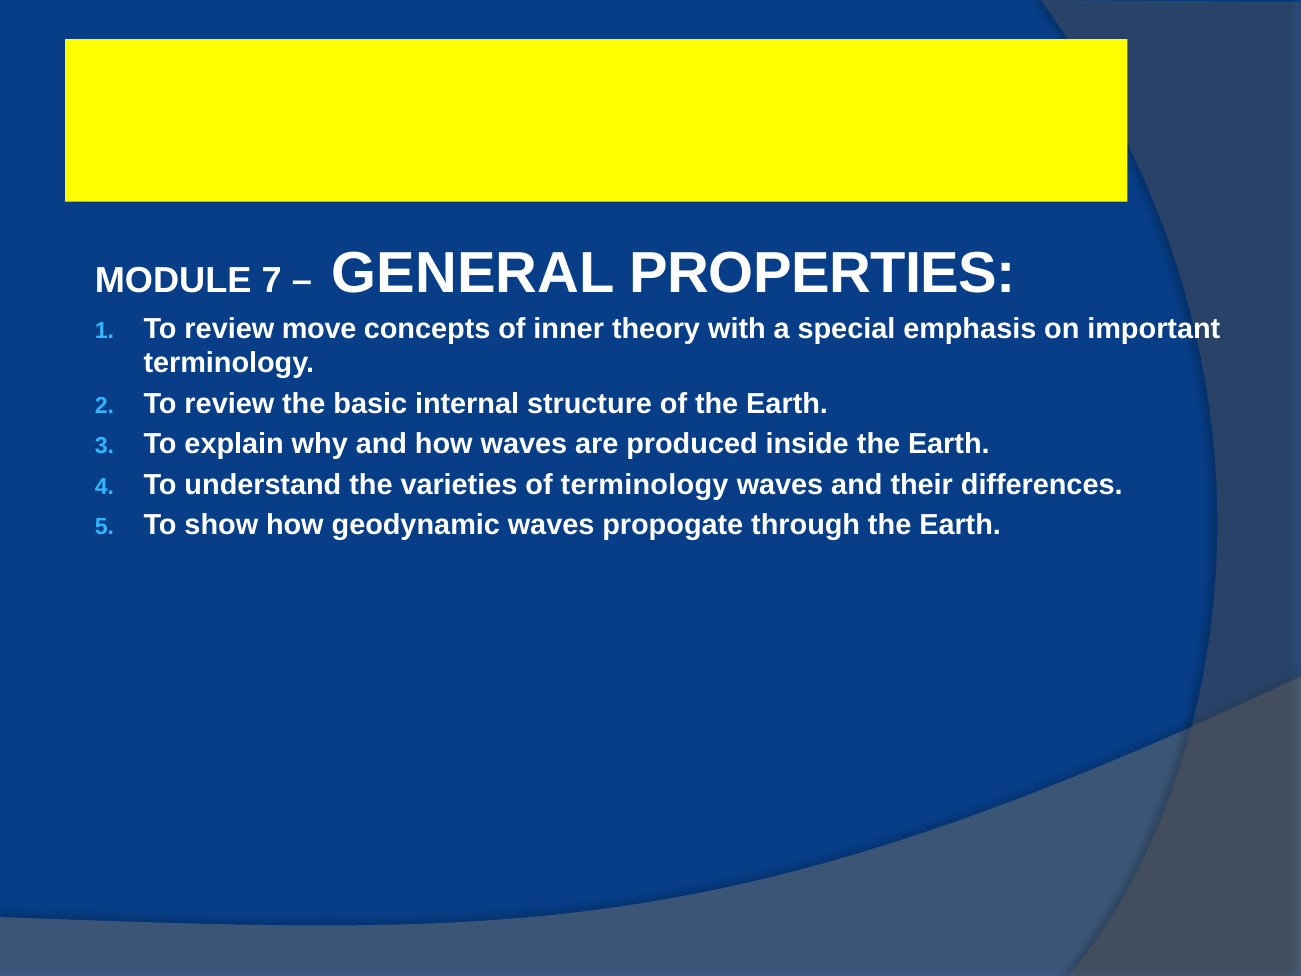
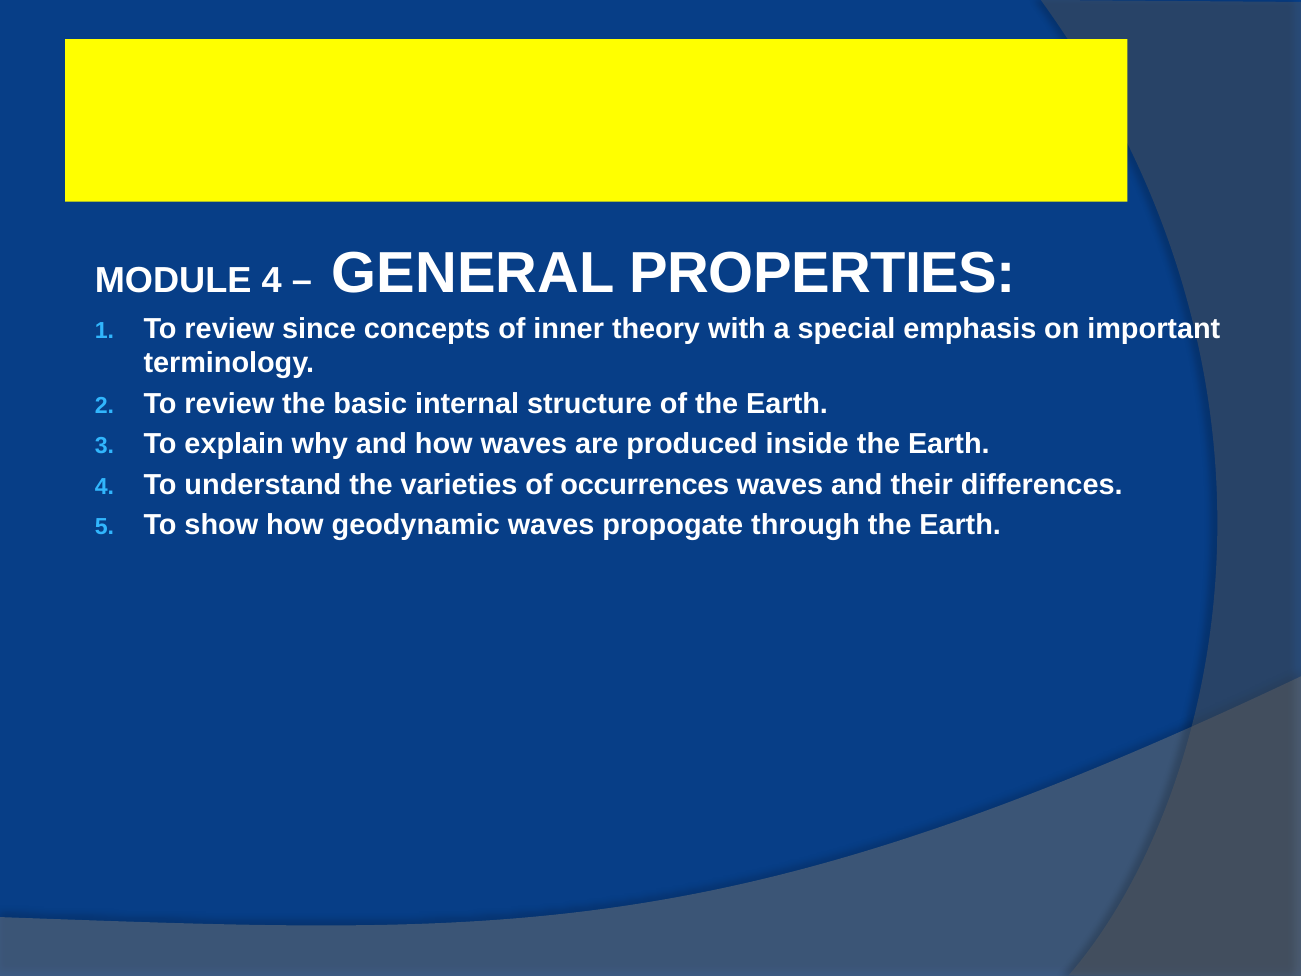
MODULE 7: 7 -> 4
move: move -> since
of terminology: terminology -> occurrences
